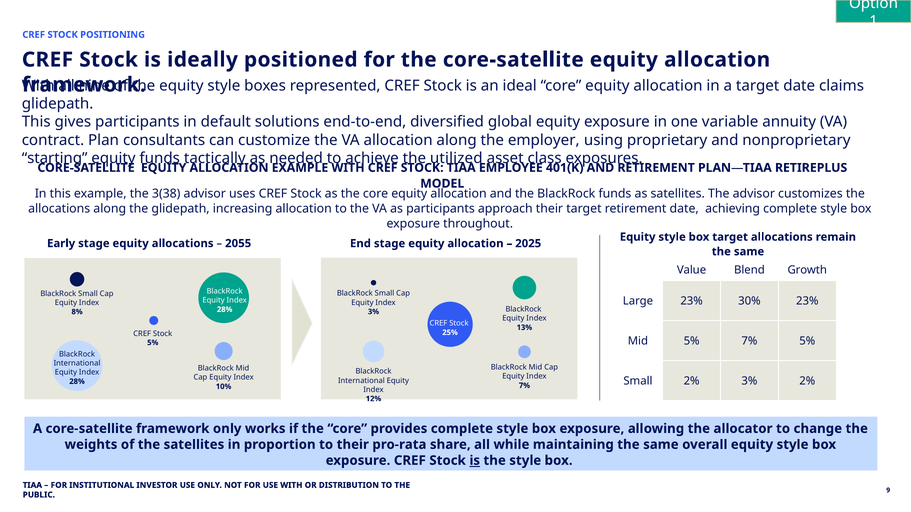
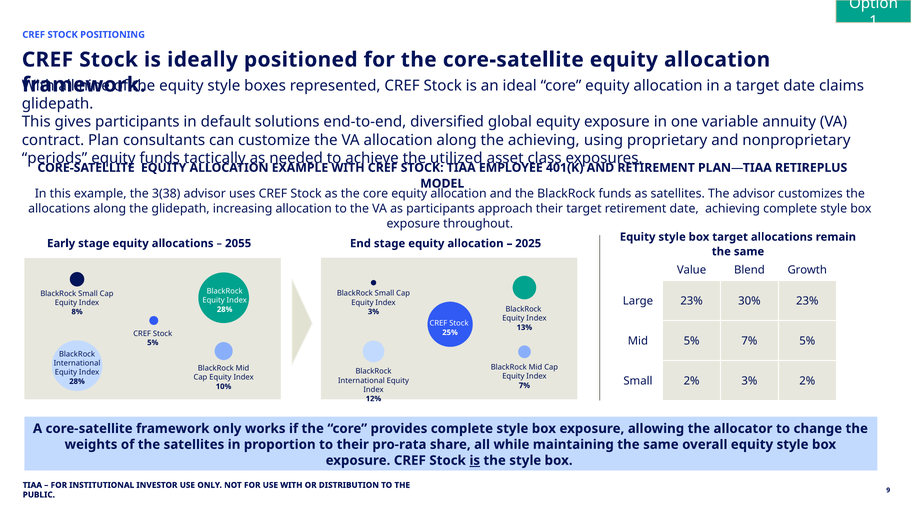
the employer: employer -> achieving
starting: starting -> periods
